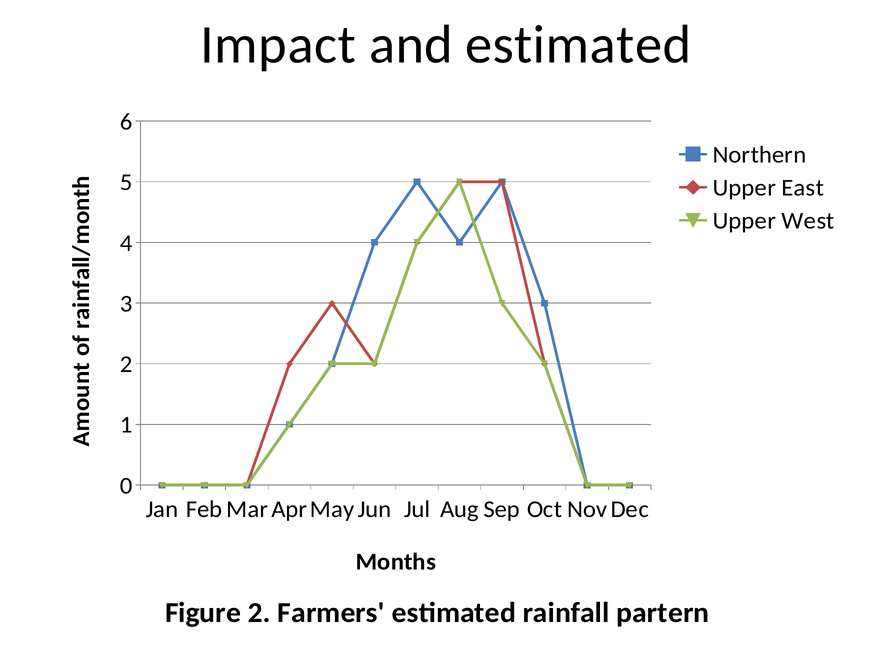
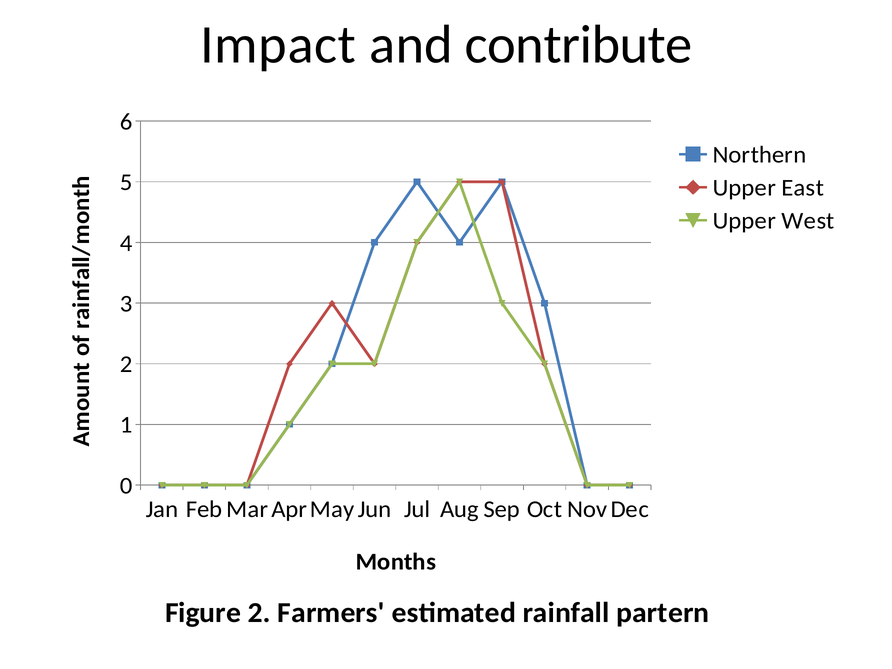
and estimated: estimated -> contribute
